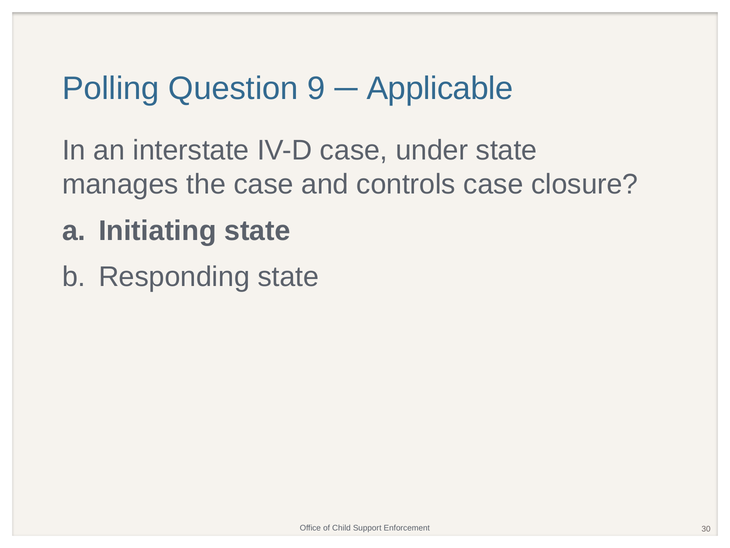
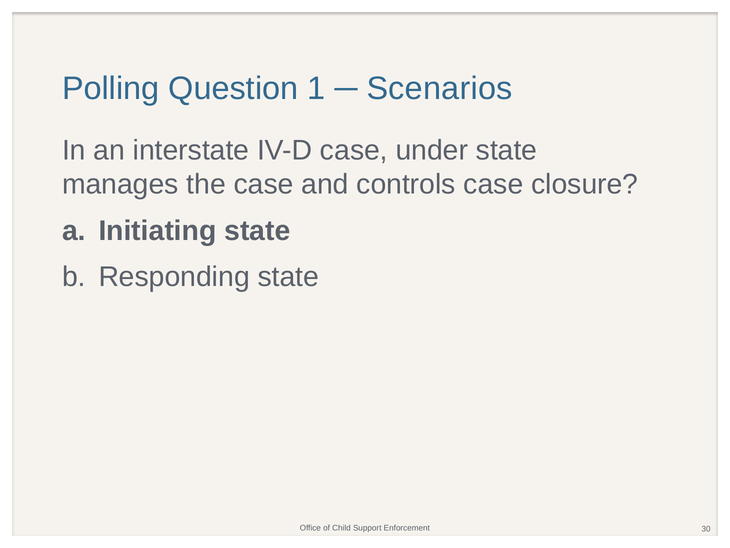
9: 9 -> 1
Applicable: Applicable -> Scenarios
